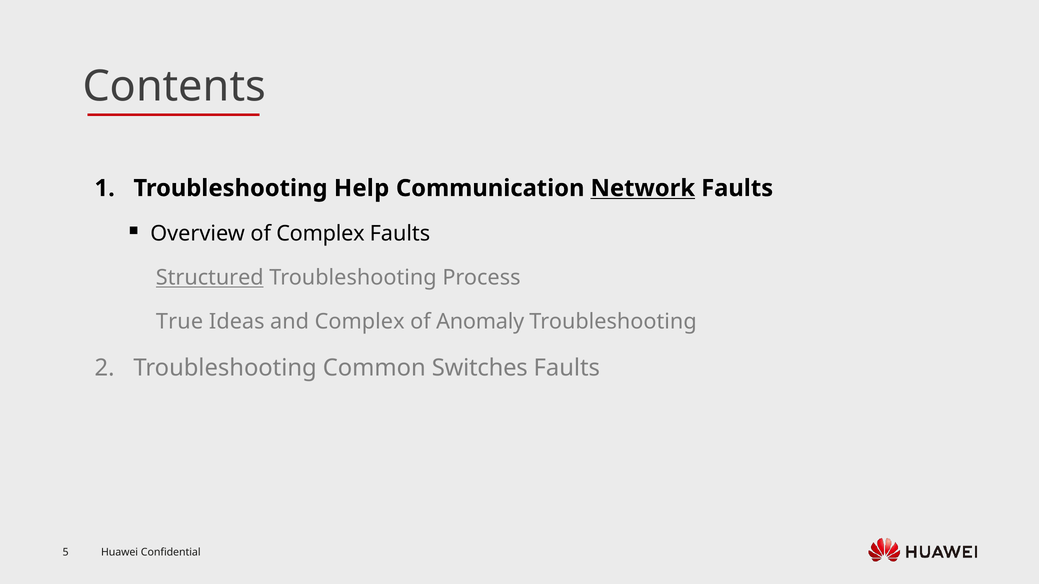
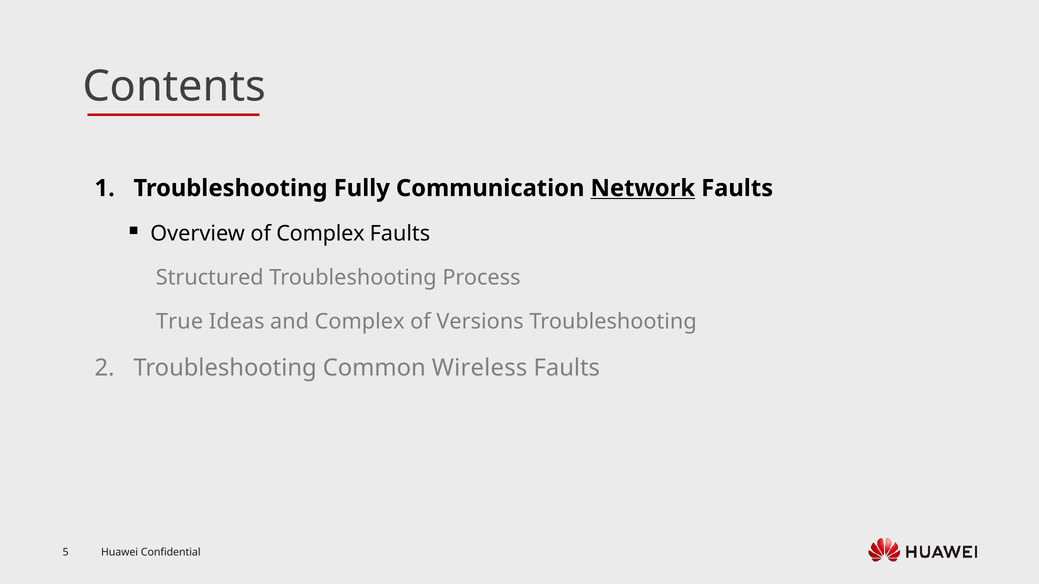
Help: Help -> Fully
Structured underline: present -> none
Anomaly: Anomaly -> Versions
Switches: Switches -> Wireless
